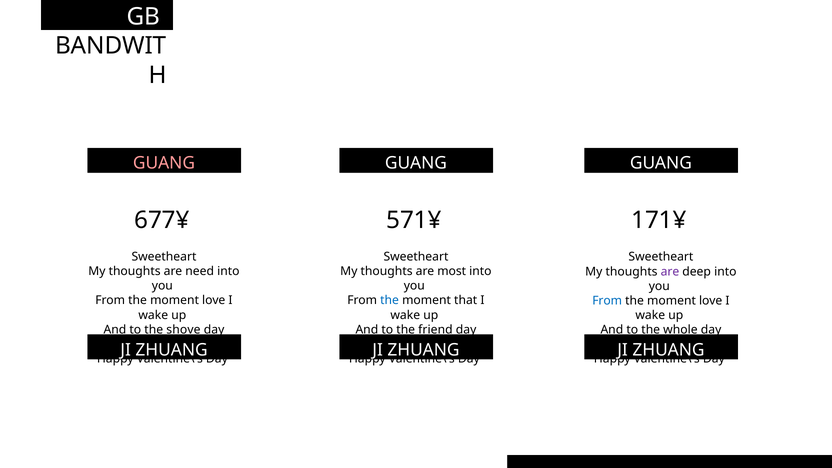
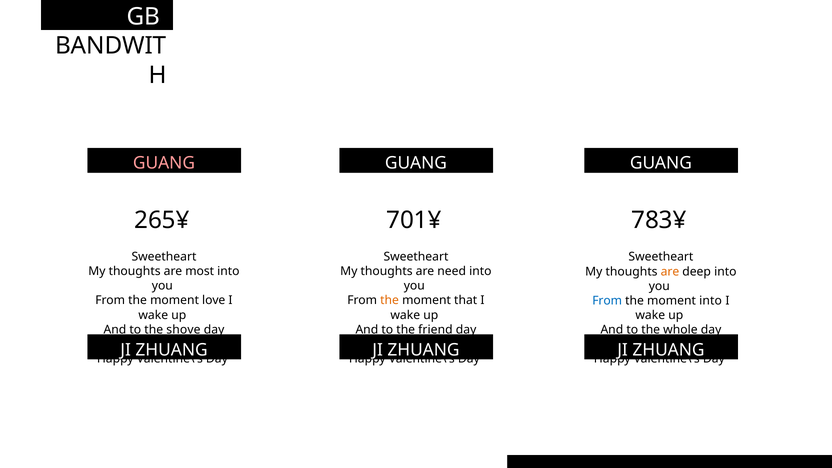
677¥: 677¥ -> 265¥
571¥: 571¥ -> 701¥
171¥: 171¥ -> 783¥
need: need -> most
most: most -> need
are at (670, 272) colour: purple -> orange
the at (390, 300) colour: blue -> orange
love at (711, 301): love -> into
